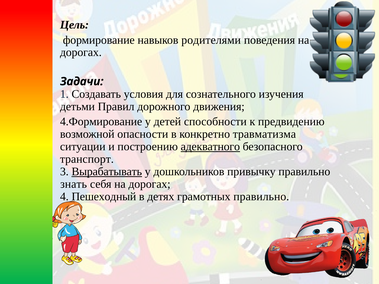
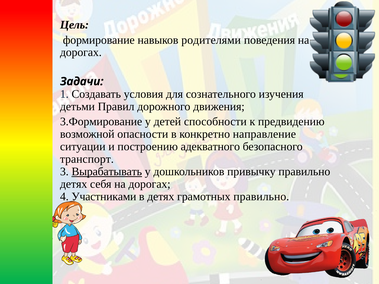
4.Формирование: 4.Формирование -> 3.Формирование
травматизма: травматизма -> направление
адекватного underline: present -> none
знать at (74, 184): знать -> детях
Пешеходный: Пешеходный -> Участниками
